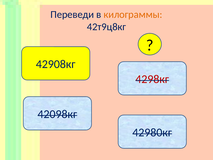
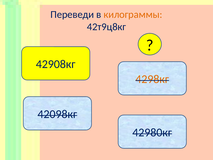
4298кг colour: red -> orange
